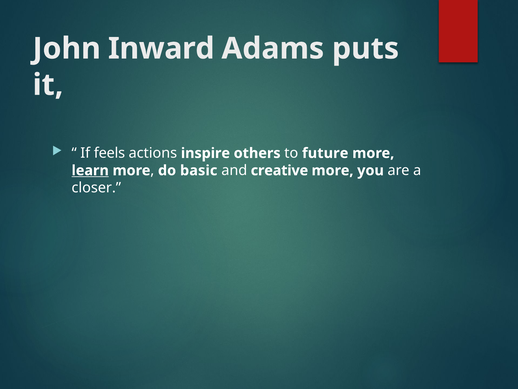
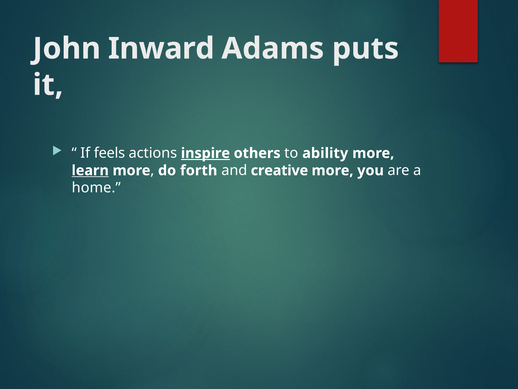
inspire underline: none -> present
future: future -> ability
basic: basic -> forth
closer: closer -> home
